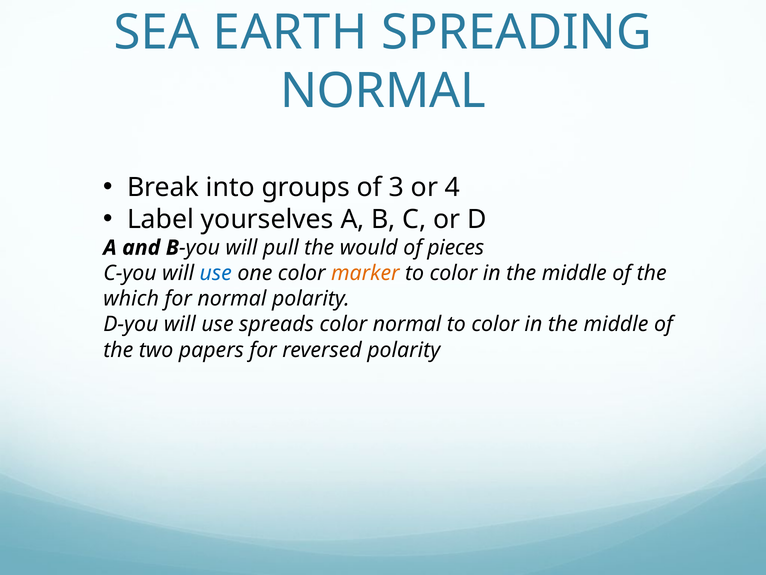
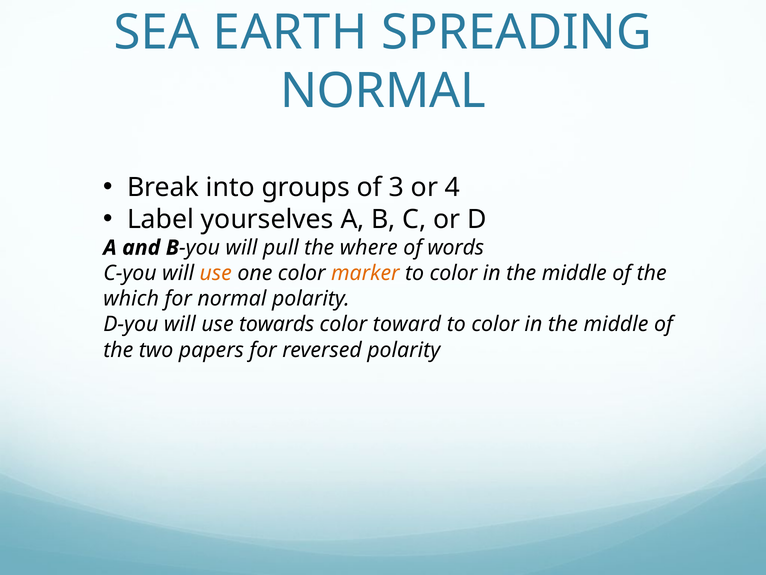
would: would -> where
pieces: pieces -> words
use at (216, 273) colour: blue -> orange
spreads: spreads -> towards
color normal: normal -> toward
